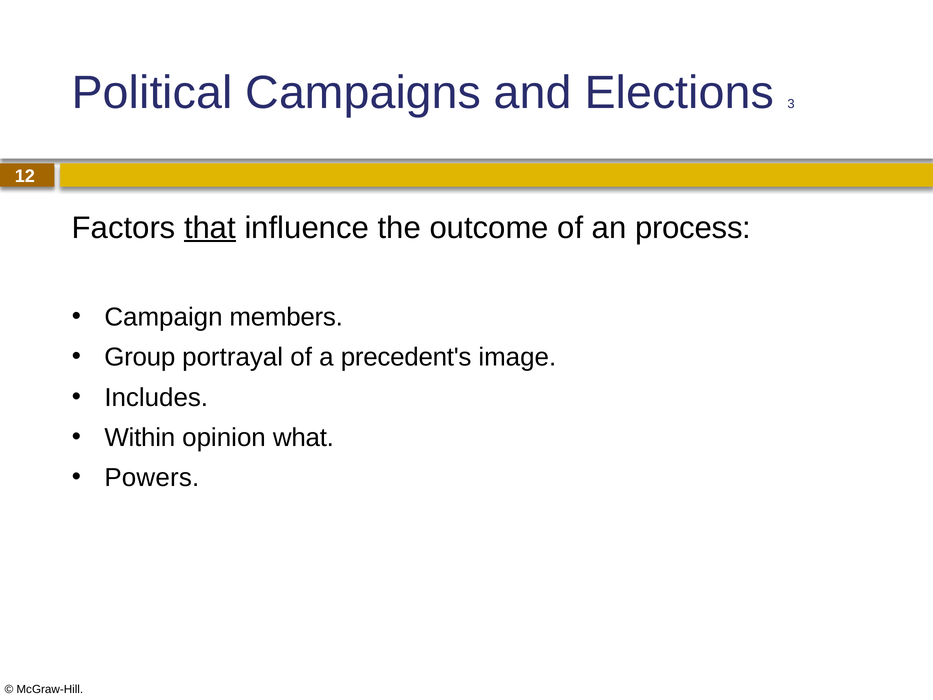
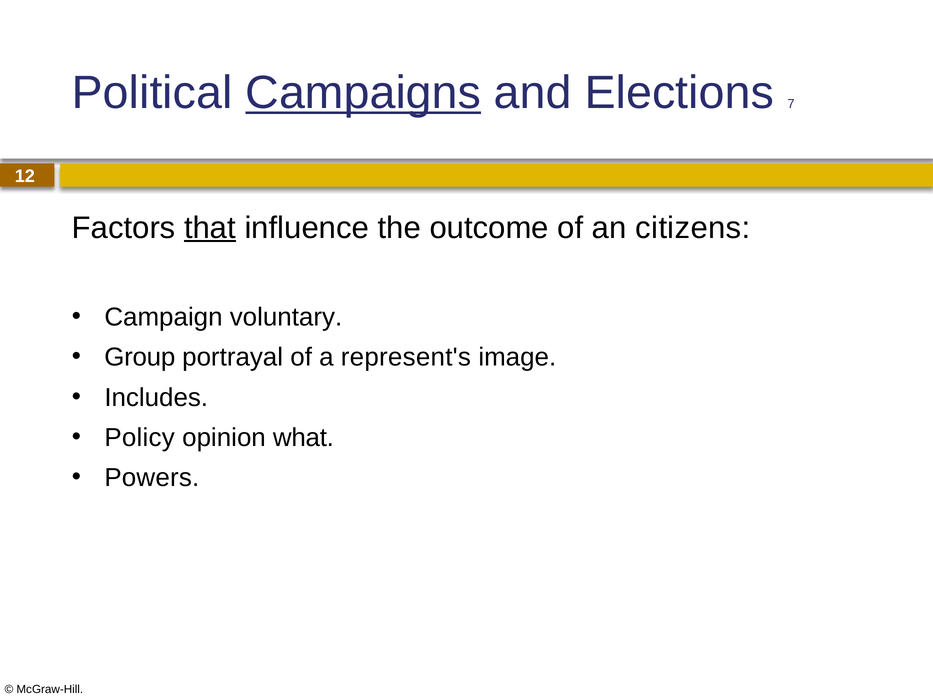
Campaigns underline: none -> present
3: 3 -> 7
process: process -> citizens
members: members -> voluntary
precedent's: precedent's -> represent's
Within: Within -> Policy
